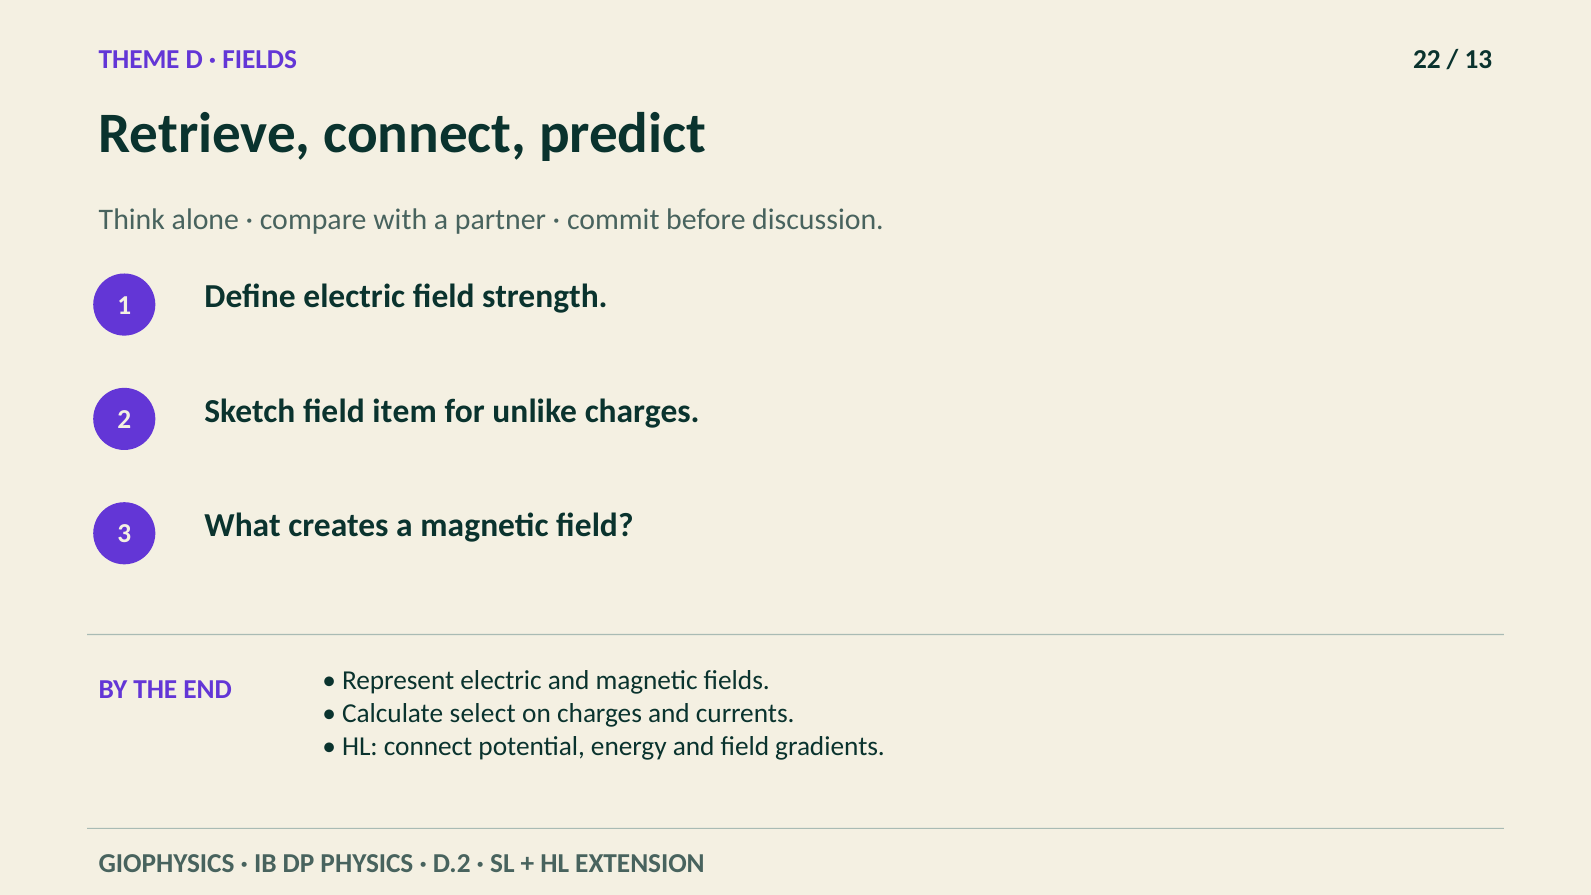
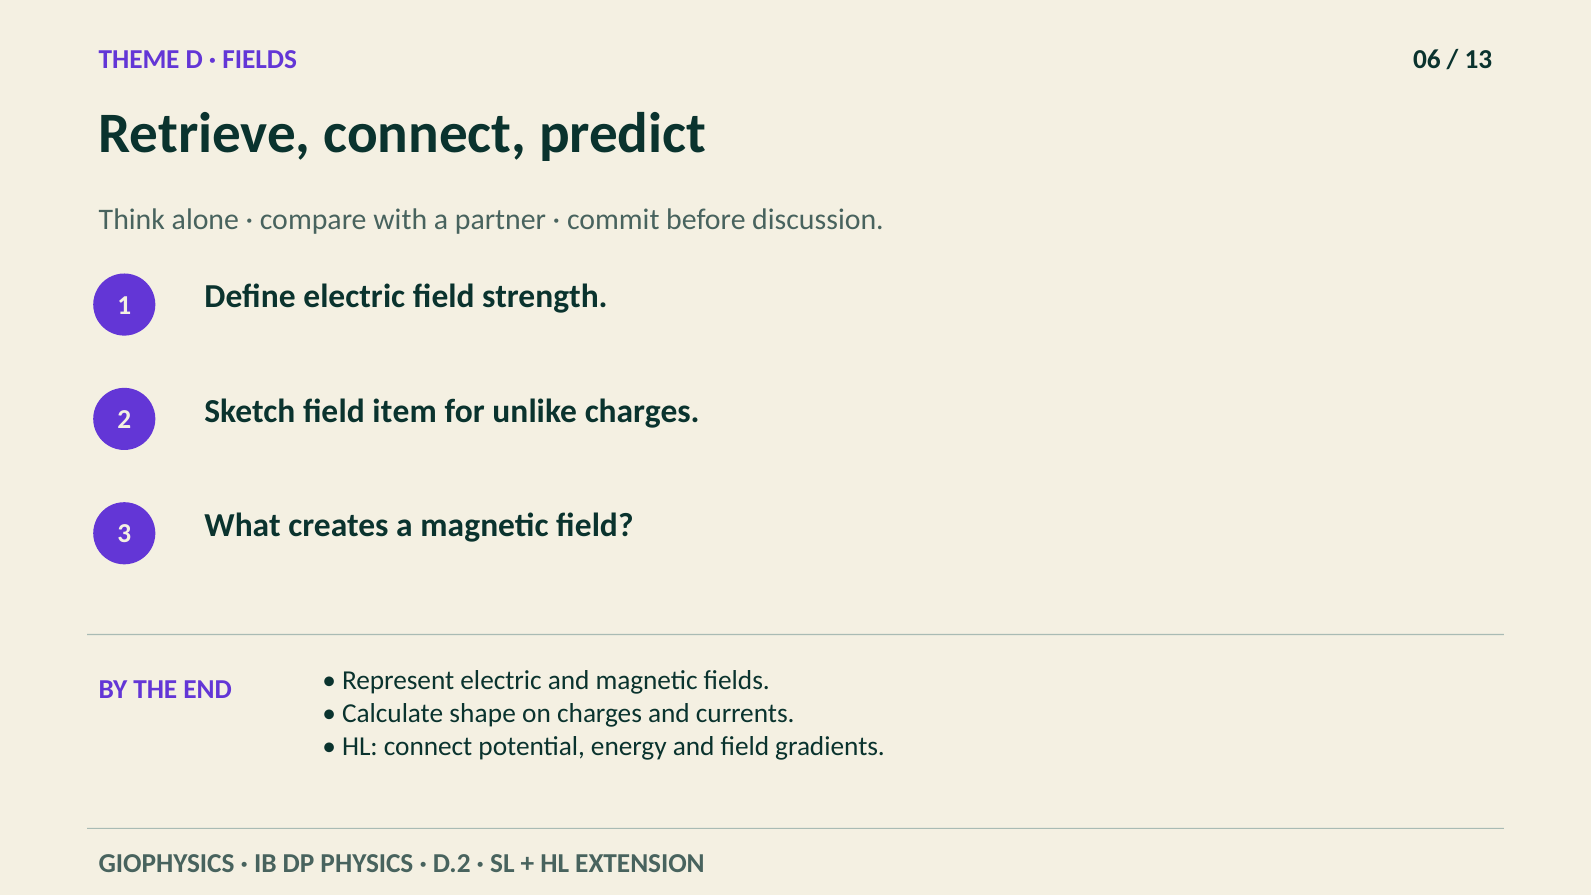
22: 22 -> 06
select: select -> shape
